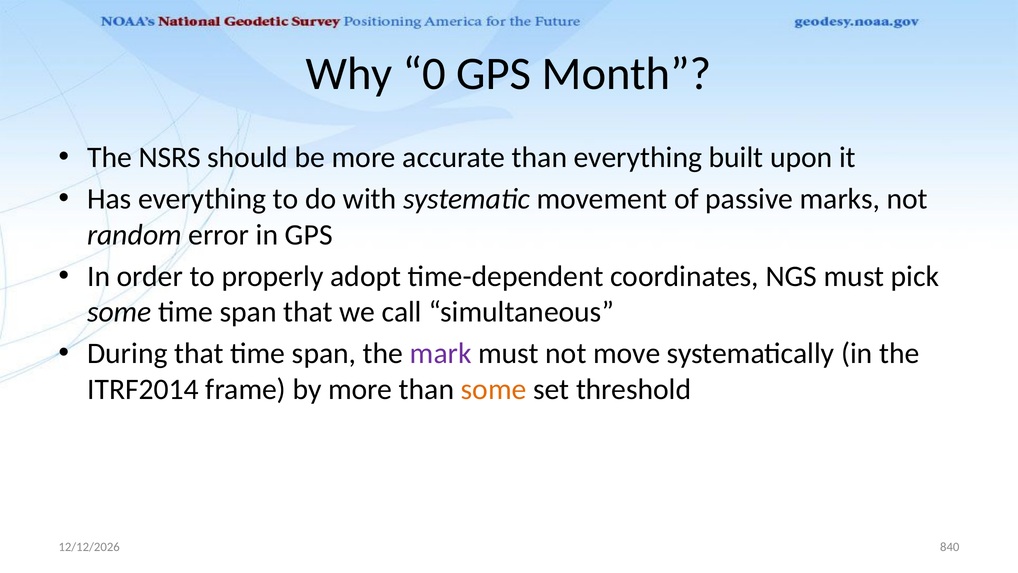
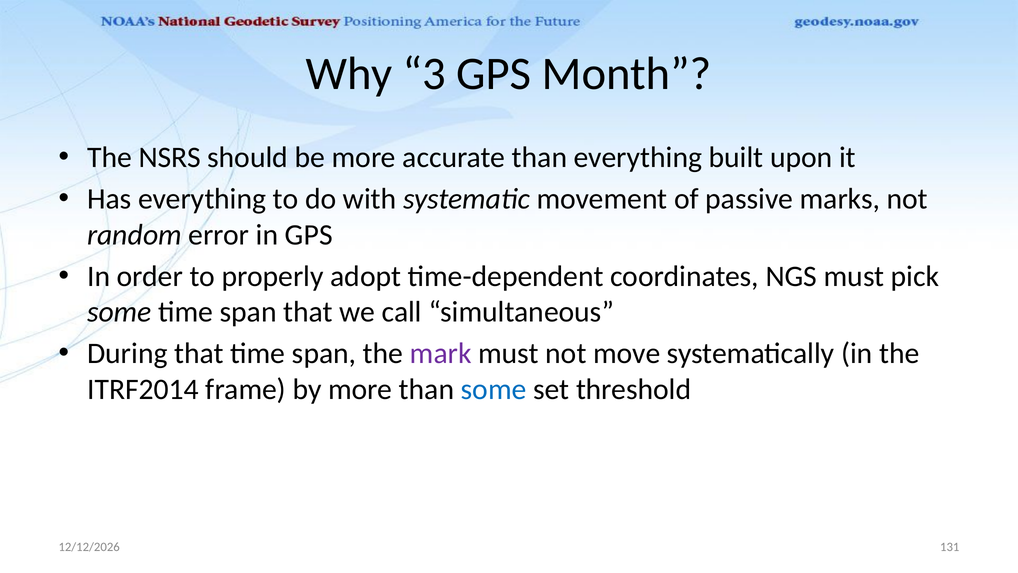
0: 0 -> 3
some at (494, 389) colour: orange -> blue
840: 840 -> 131
